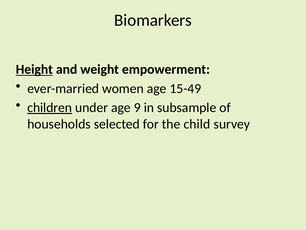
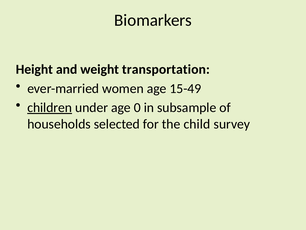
Height underline: present -> none
empowerment: empowerment -> transportation
9: 9 -> 0
